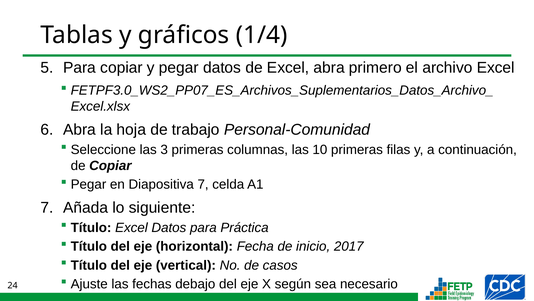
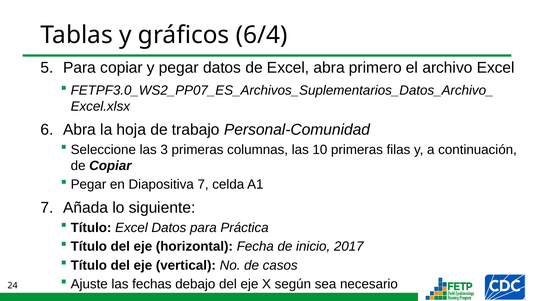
1/4: 1/4 -> 6/4
